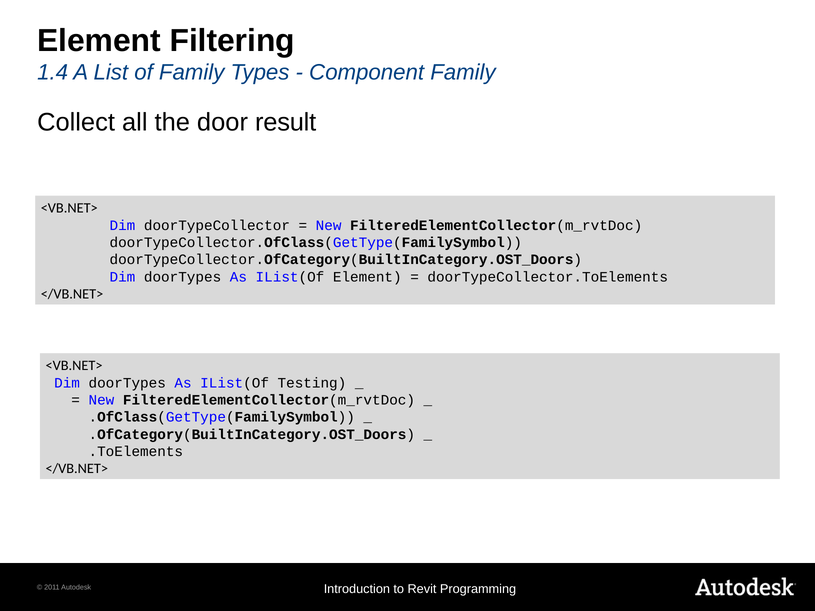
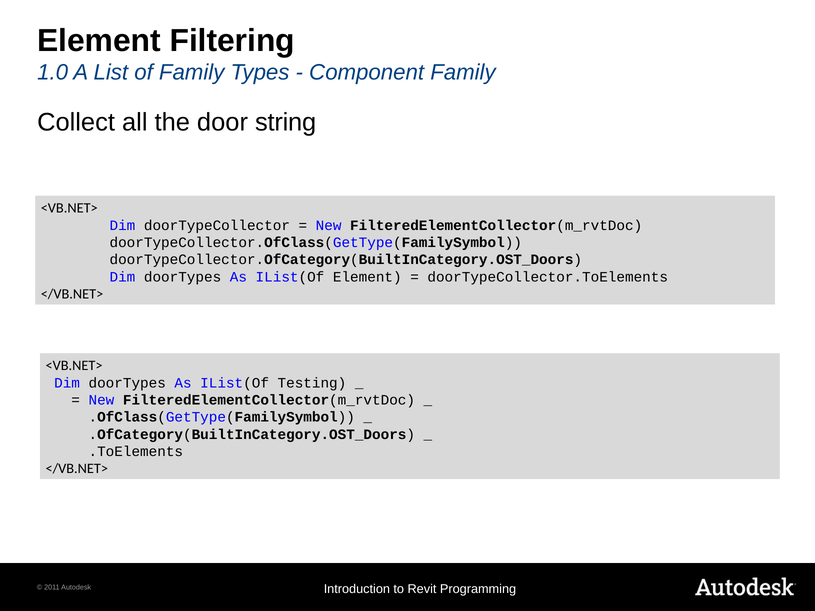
1.4: 1.4 -> 1.0
result: result -> string
